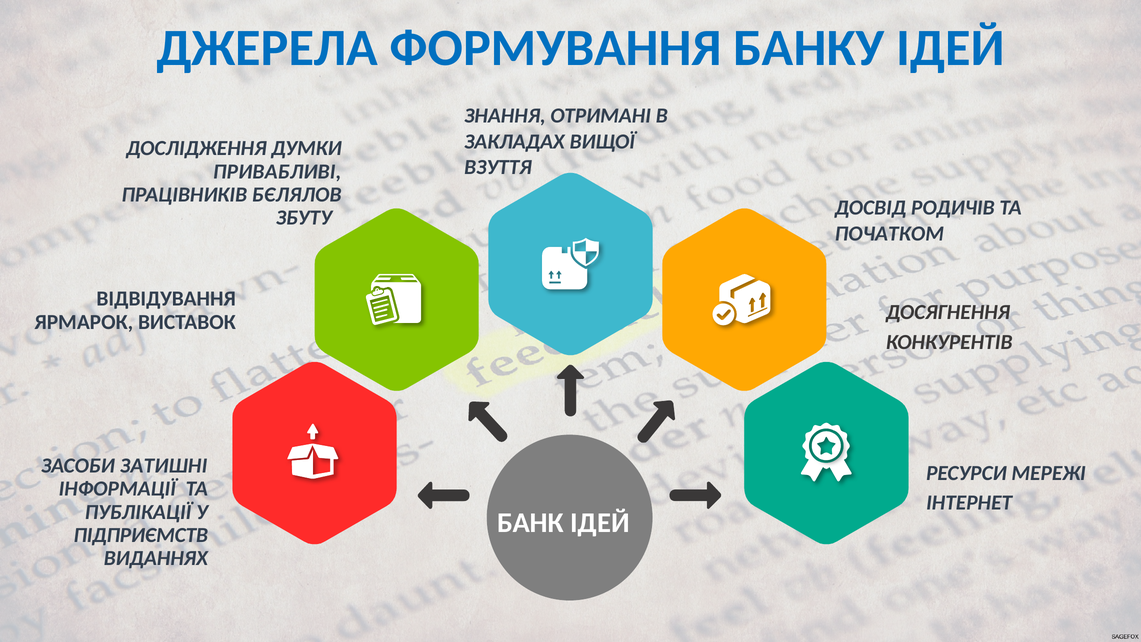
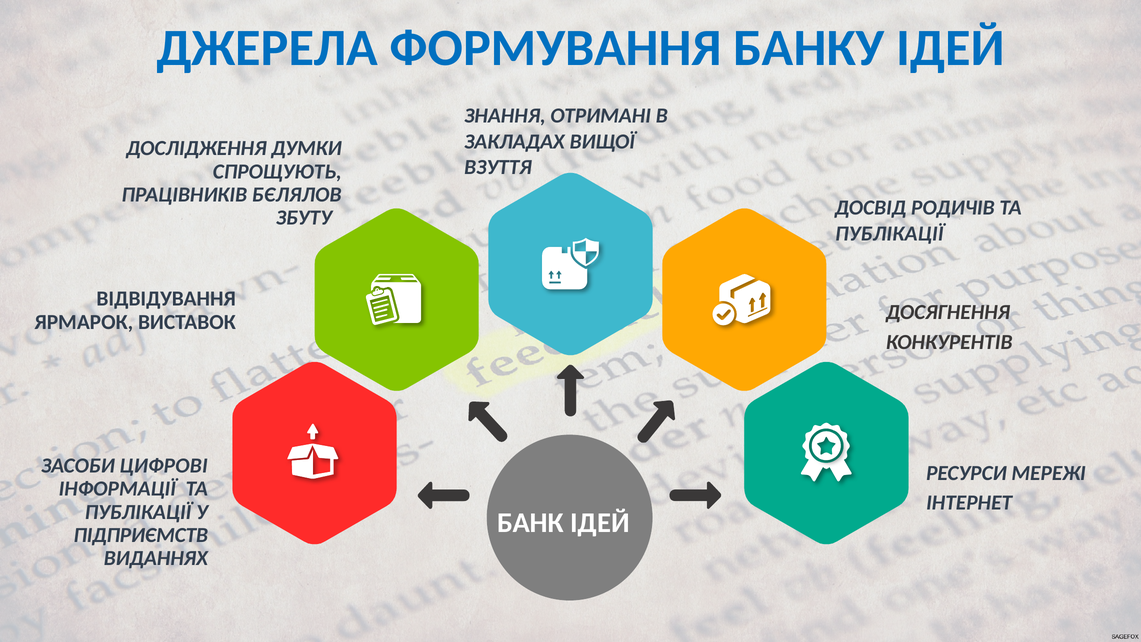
ПРИВАБЛИВІ: ПРИВАБЛИВІ -> СПРОЩУЮТЬ
ПОЧАТКОМ at (889, 233): ПОЧАТКОМ -> ПУБЛІКАЦІЇ
ЗАТИШНІ: ЗАТИШНІ -> ЦИФРОВІ
